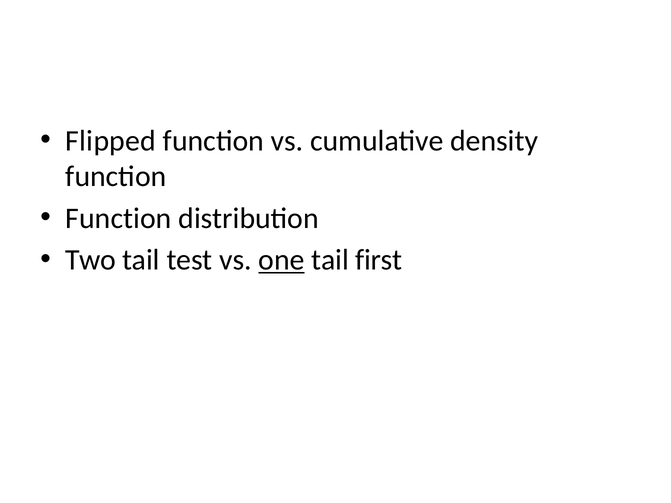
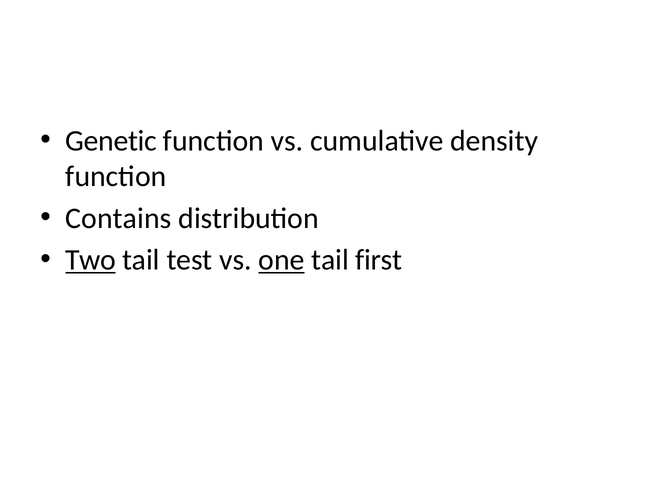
Flipped: Flipped -> Genetic
Function at (119, 218): Function -> Contains
Two underline: none -> present
